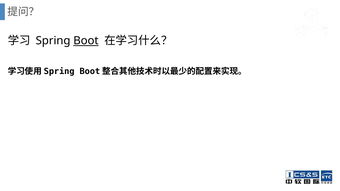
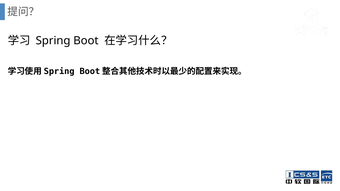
Boot underline: present -> none
